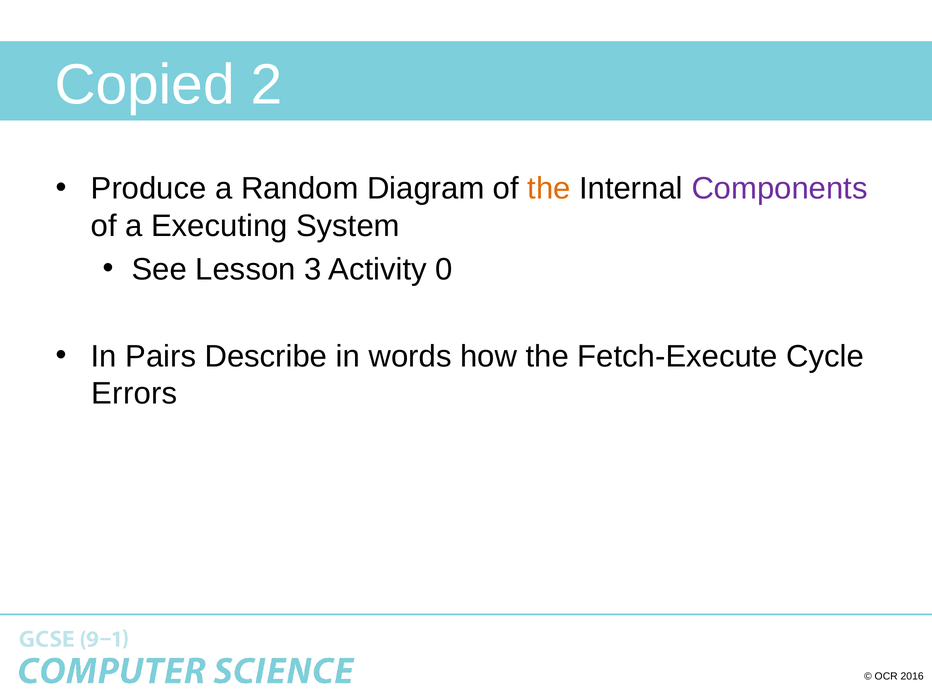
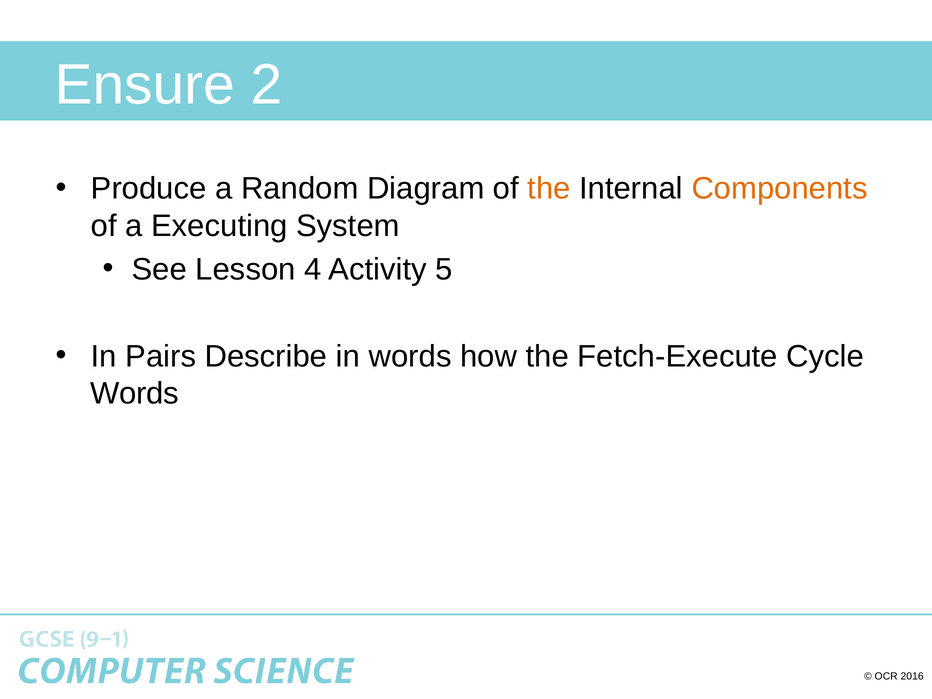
Copied: Copied -> Ensure
Components colour: purple -> orange
3: 3 -> 4
0: 0 -> 5
Errors at (134, 394): Errors -> Words
